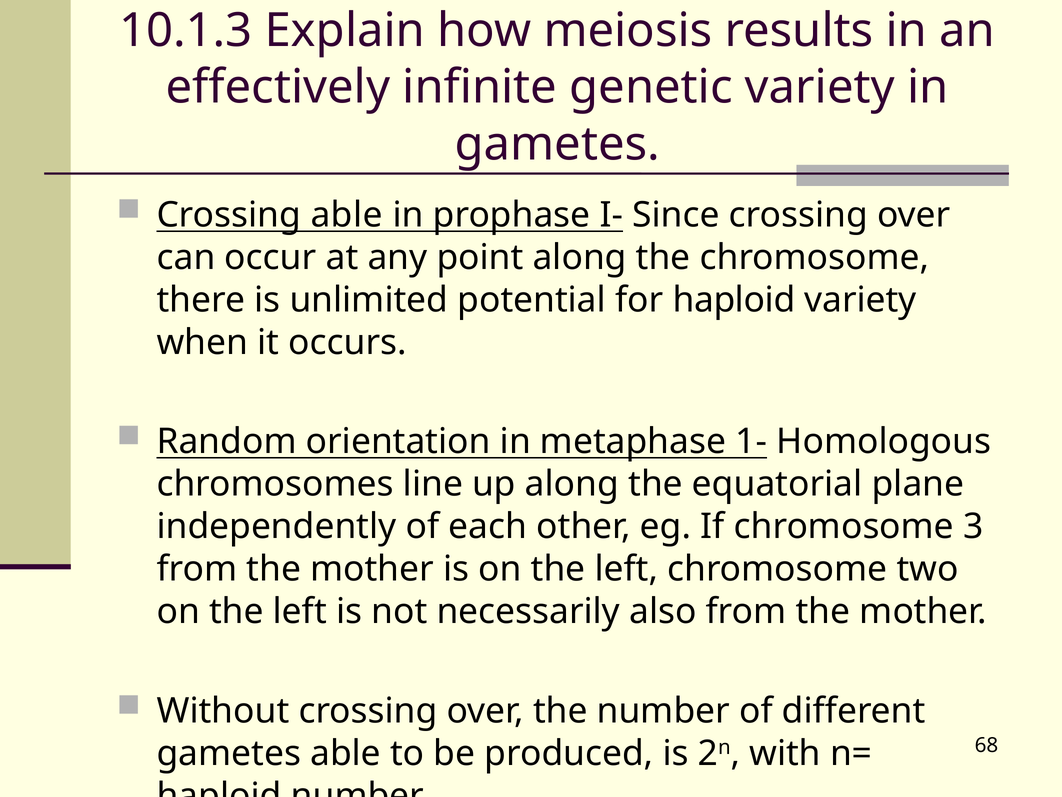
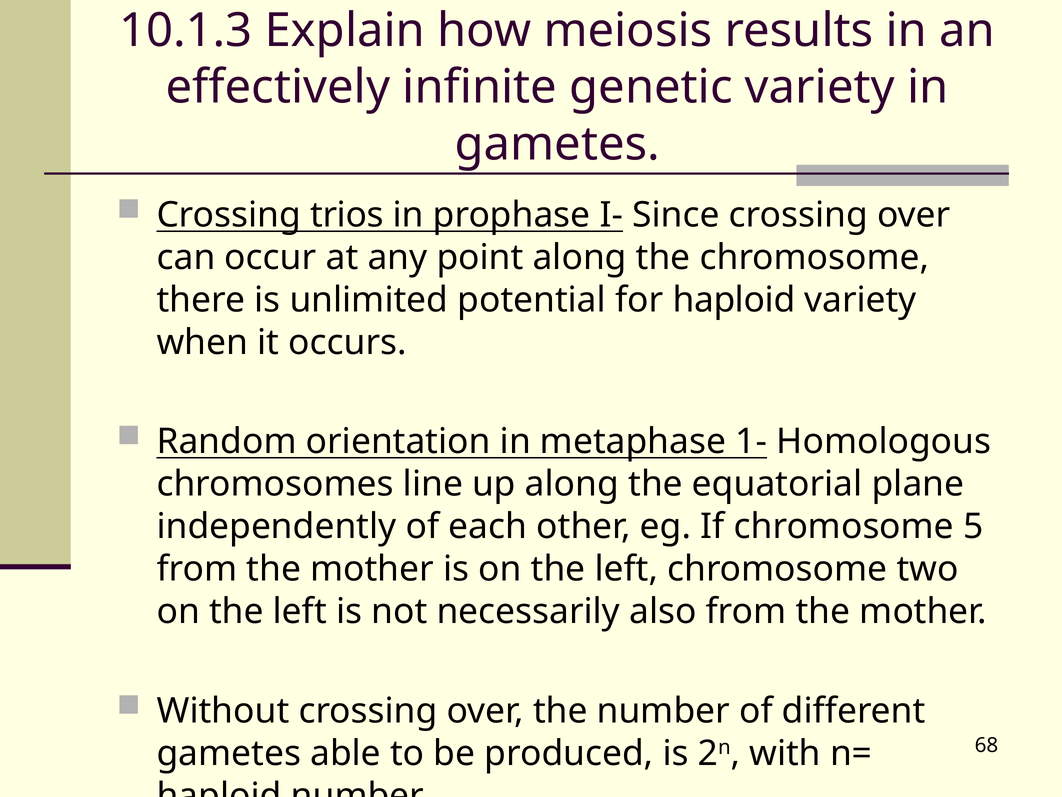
Crossing able: able -> trios
3: 3 -> 5
